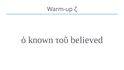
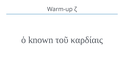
believed: believed -> καρδίαις
